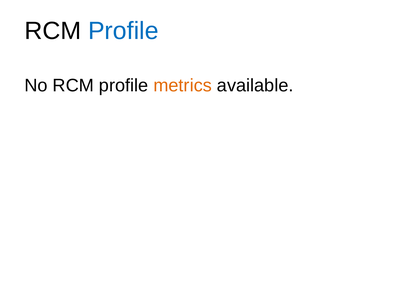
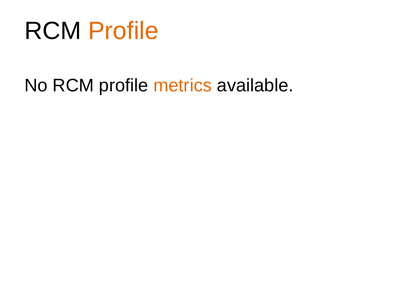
Profile at (123, 31) colour: blue -> orange
